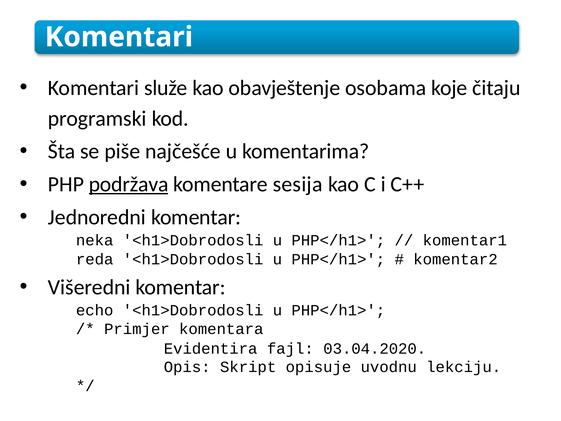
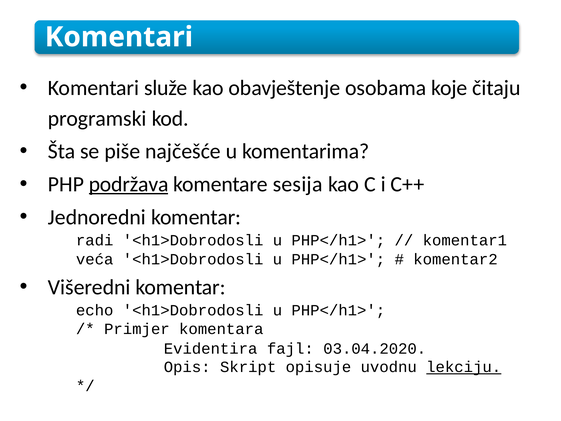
neka: neka -> radi
reda: reda -> veća
lekciju underline: none -> present
